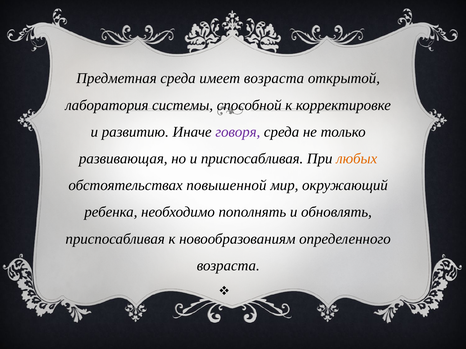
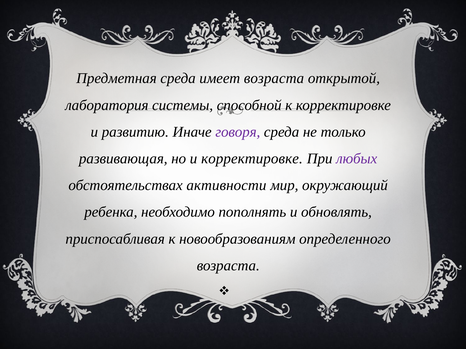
и приспосабливая: приспосабливая -> корректировке
любых colour: orange -> purple
повышенной: повышенной -> активности
